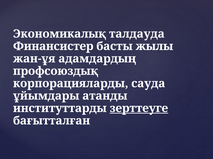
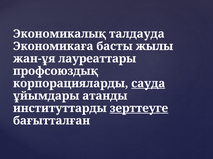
Финансистер: Финансистер -> Экономикаға
адамдардың: адамдардың -> лауреаттары
сауда underline: none -> present
